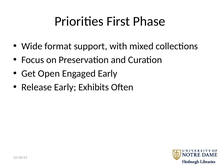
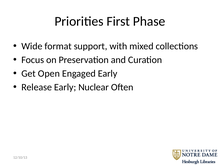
Exhibits: Exhibits -> Nuclear
